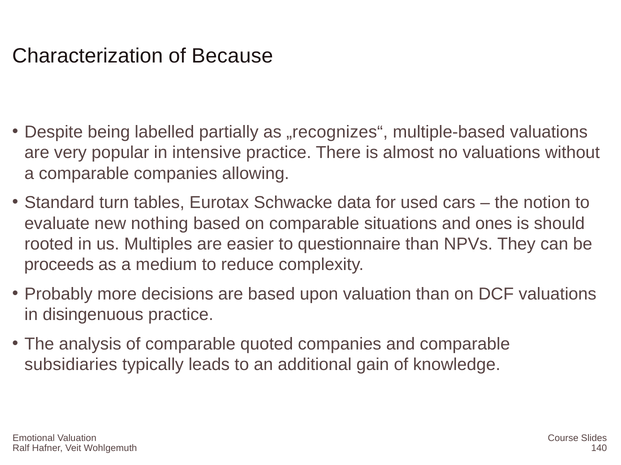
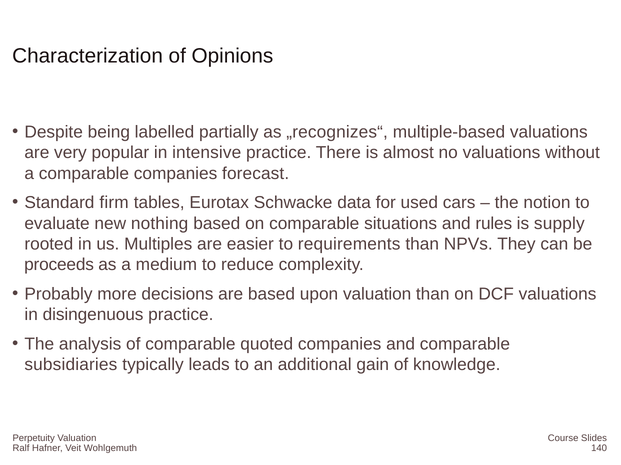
Because: Because -> Opinions
allowing: allowing -> forecast
turn: turn -> firm
ones: ones -> rules
should: should -> supply
questionnaire: questionnaire -> requirements
Emotional: Emotional -> Perpetuity
